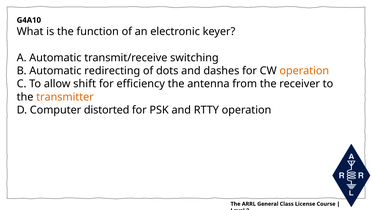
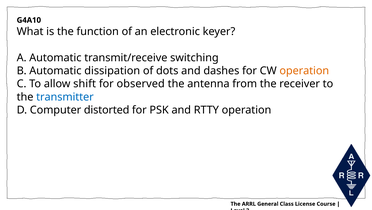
redirecting: redirecting -> dissipation
efficiency: efficiency -> observed
transmitter colour: orange -> blue
